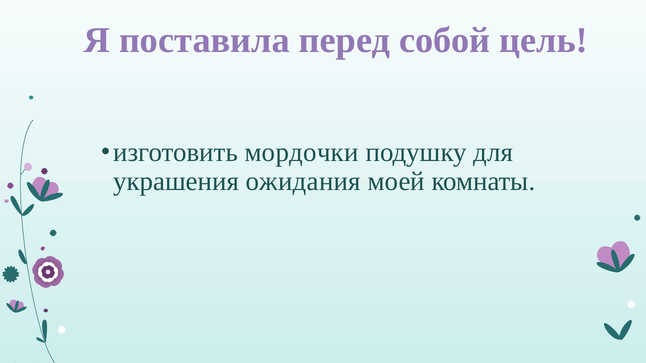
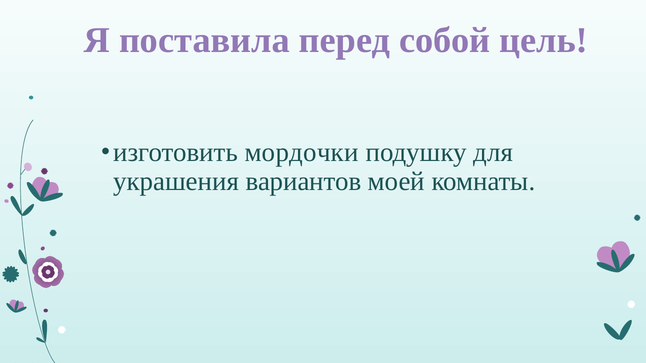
ожидания: ожидания -> вариантов
